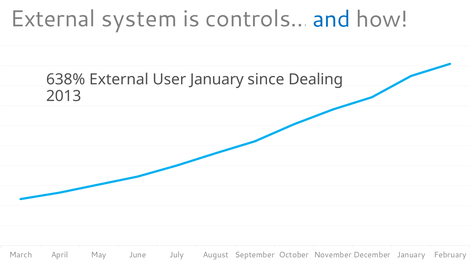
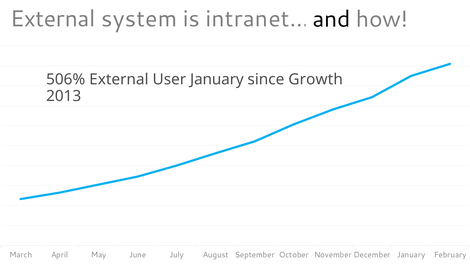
controls…: controls… -> intranet…
and colour: blue -> black
638%: 638% -> 506%
Dealing: Dealing -> Growth
